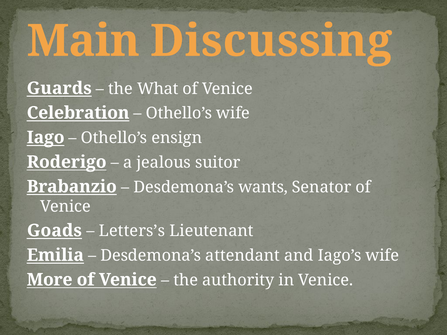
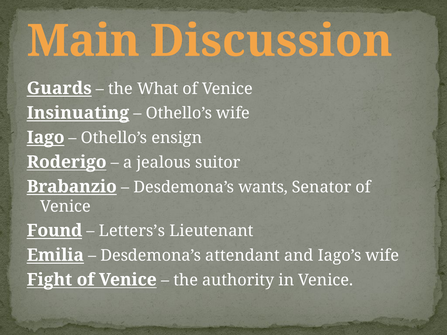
Discussing: Discussing -> Discussion
Celebration: Celebration -> Insinuating
Goads: Goads -> Found
More: More -> Fight
